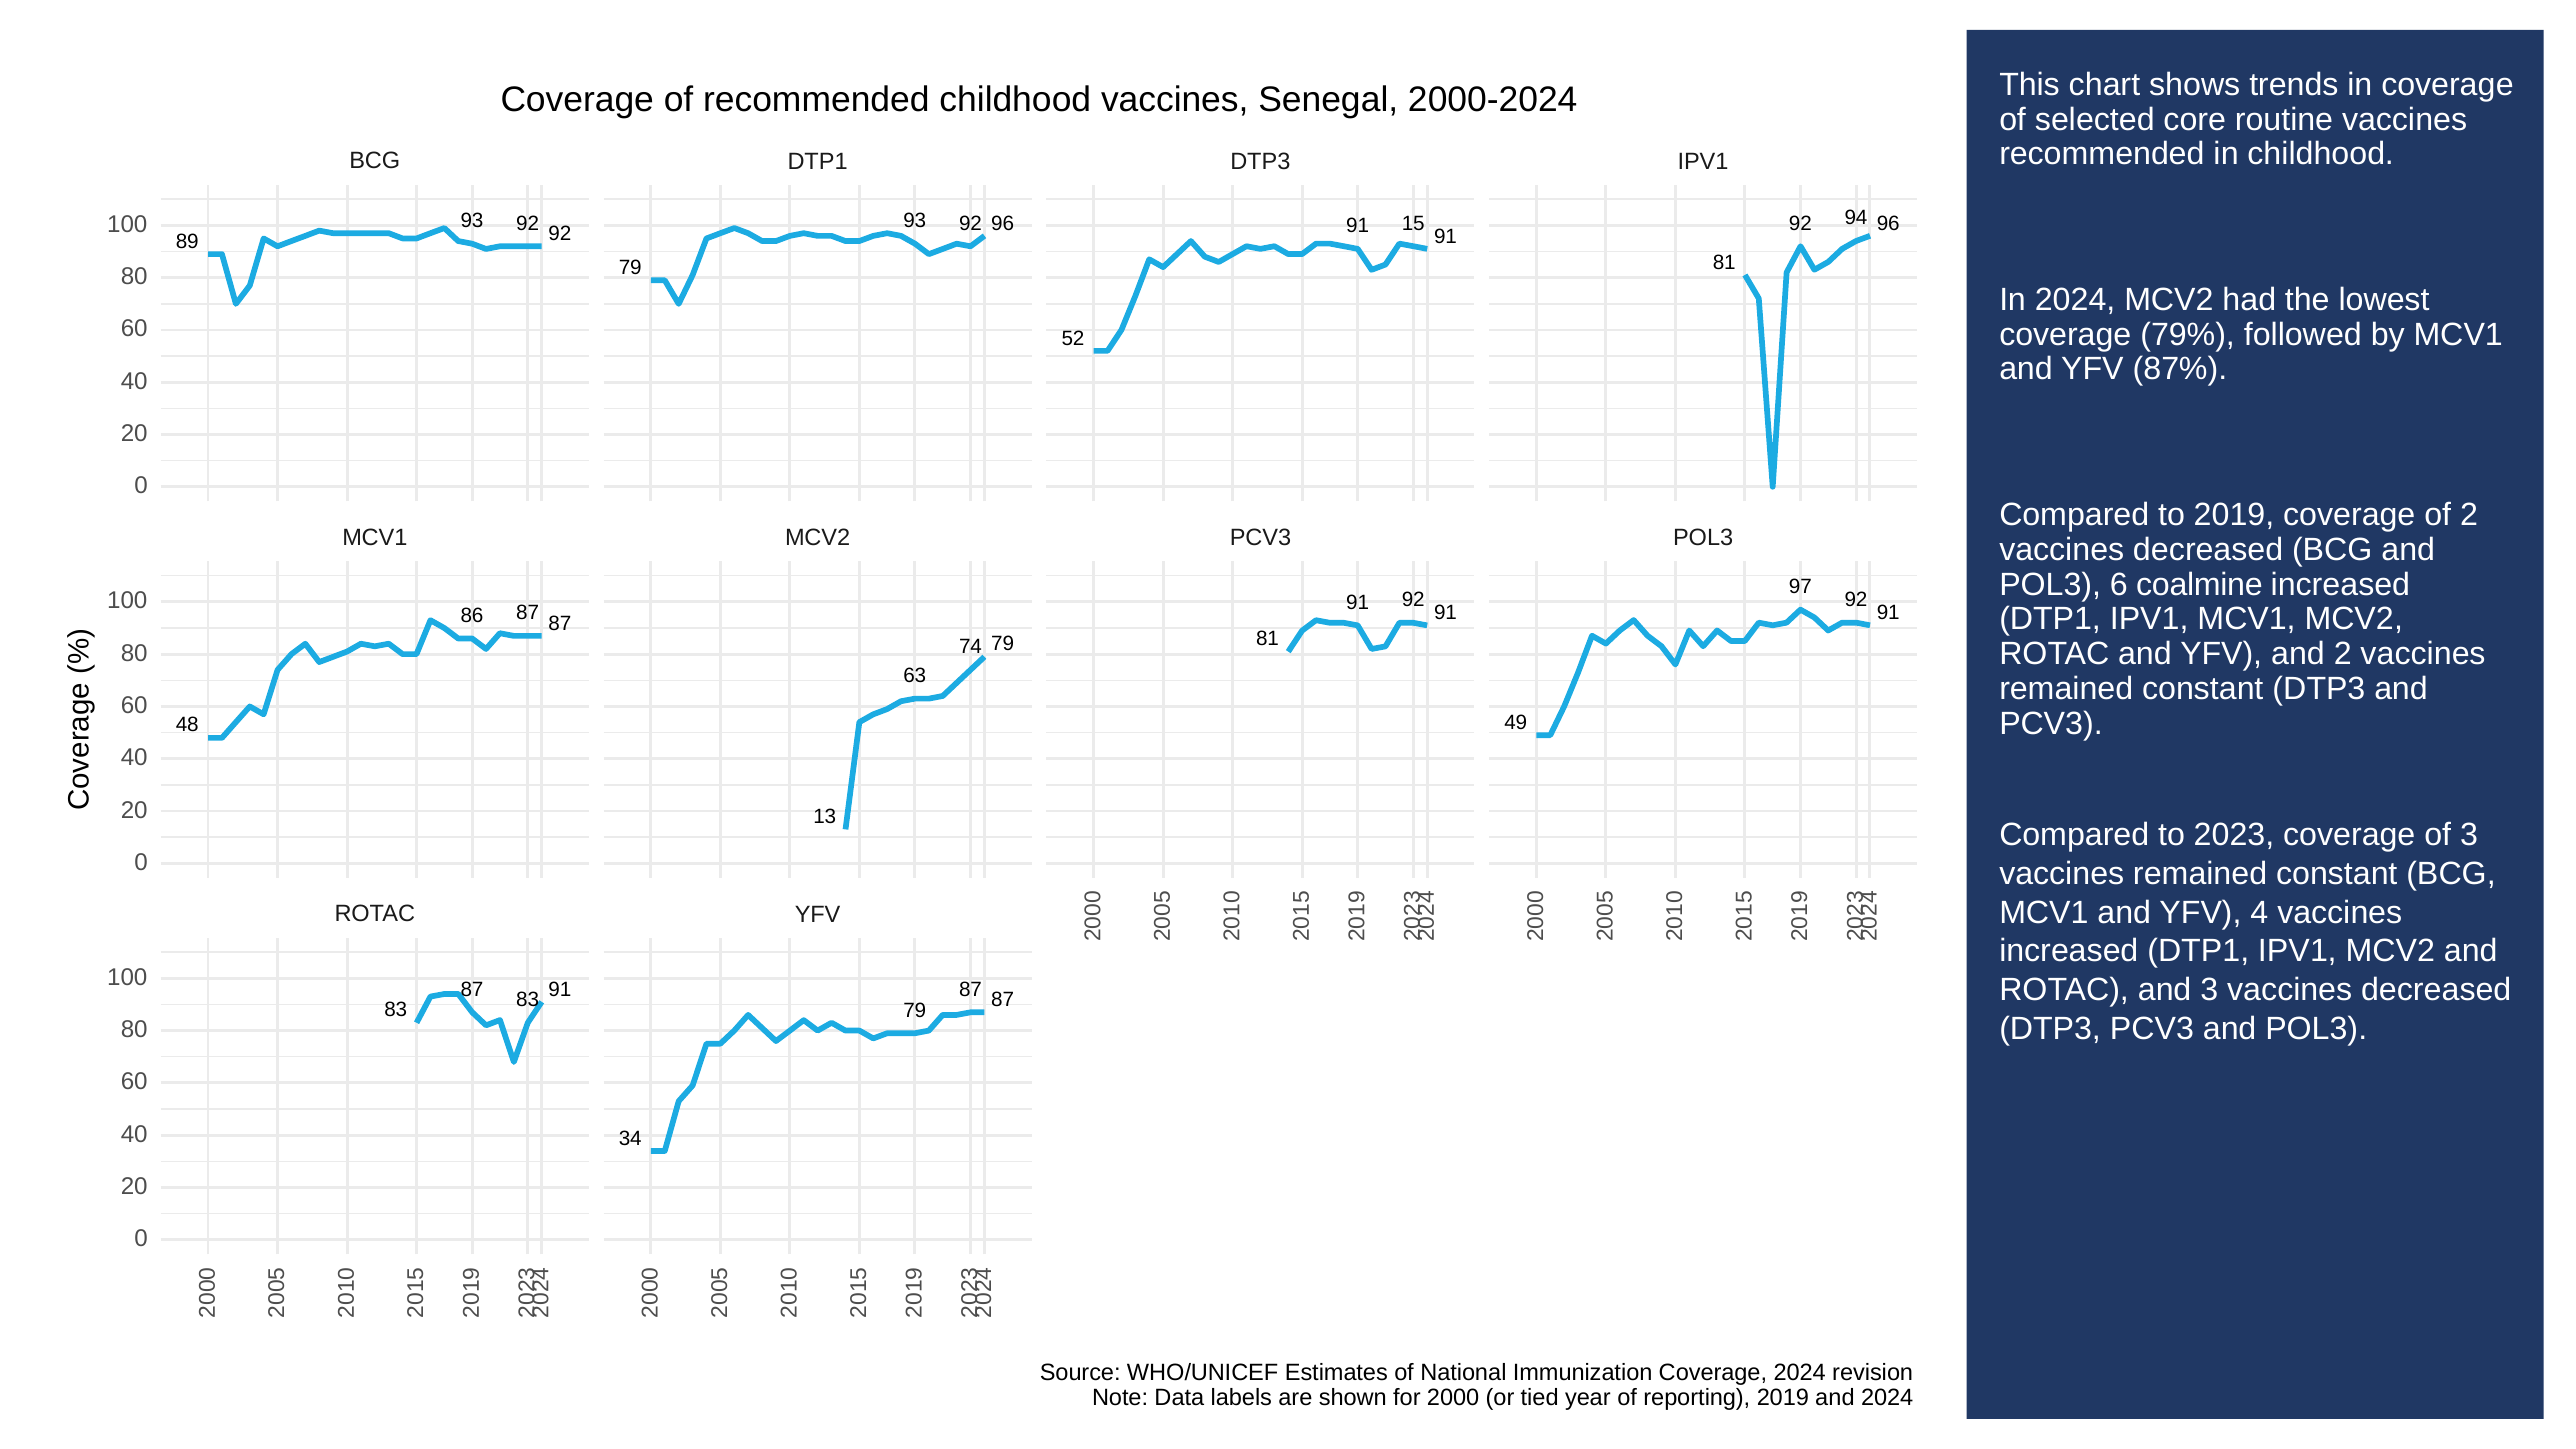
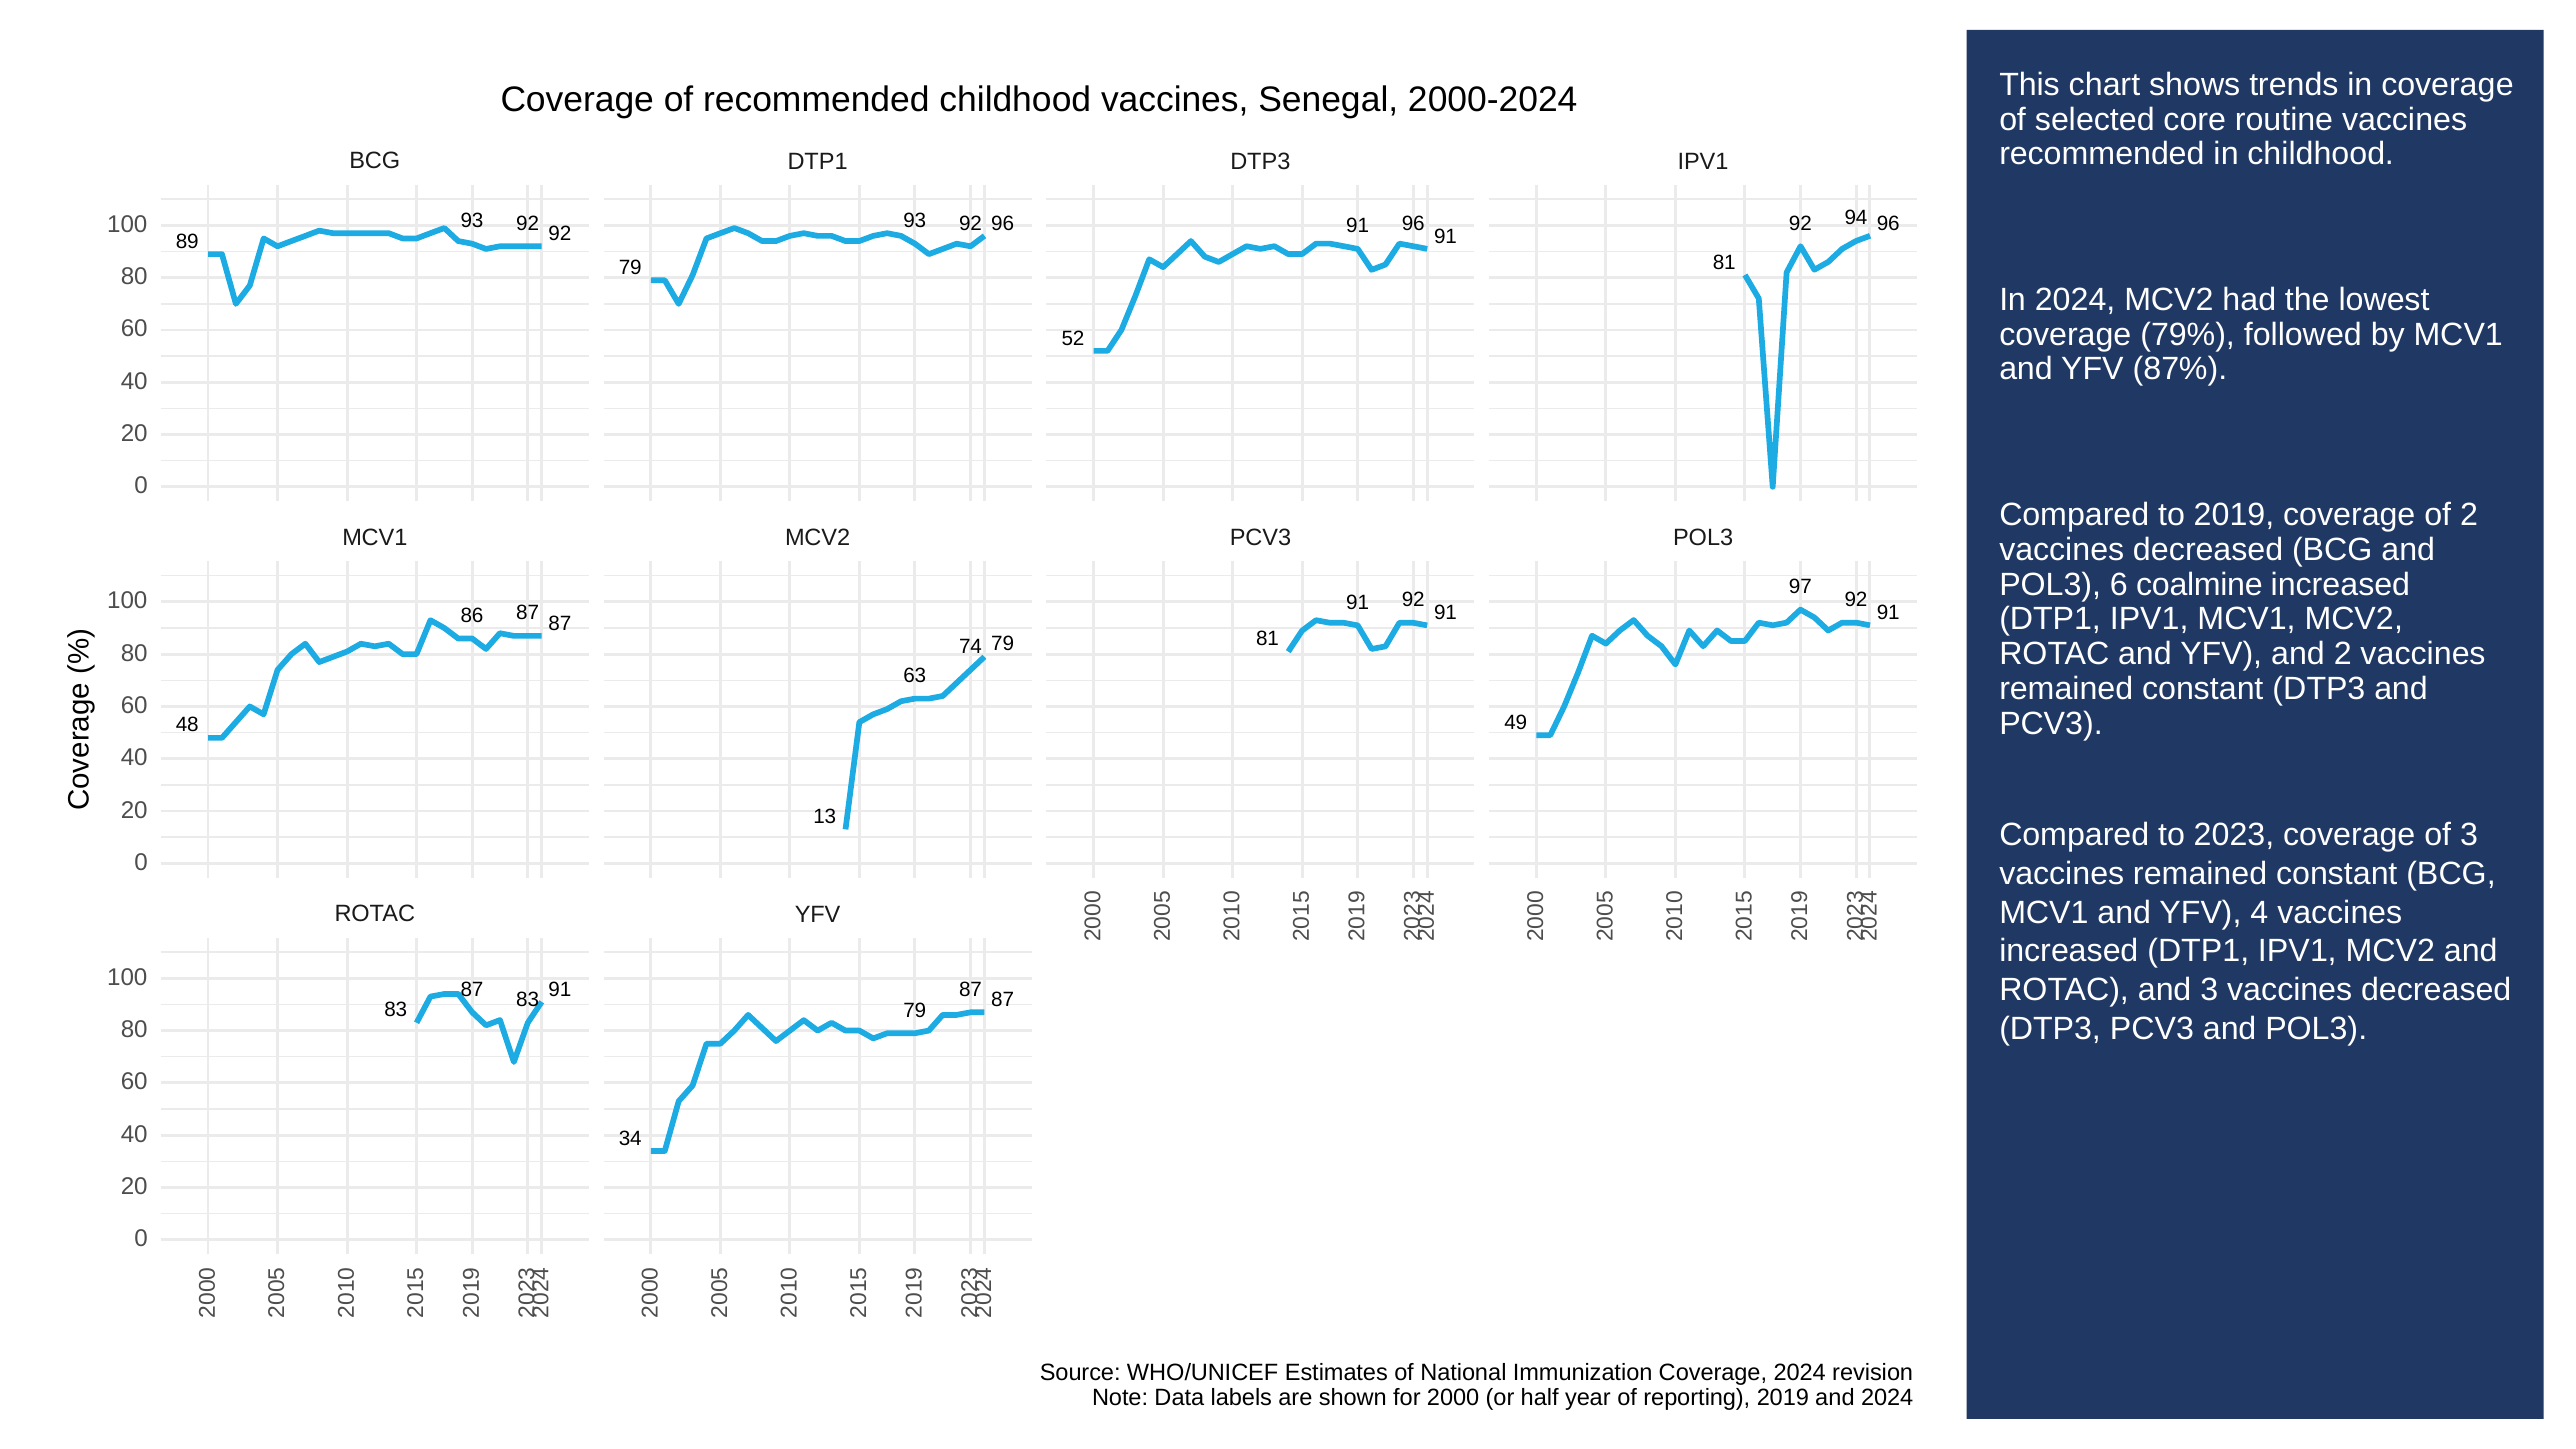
91 15: 15 -> 96
tied: tied -> half
